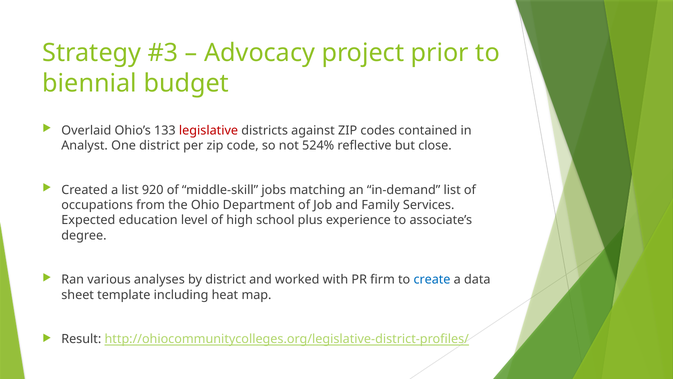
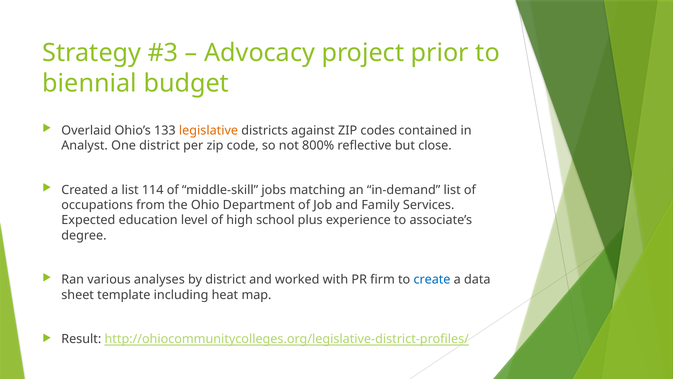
legislative colour: red -> orange
524%: 524% -> 800%
920: 920 -> 114
